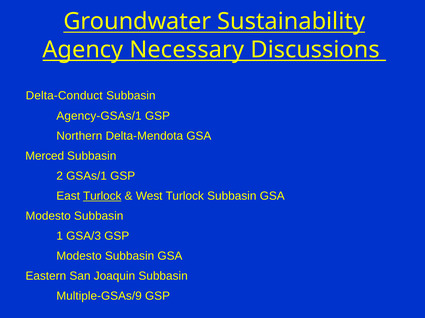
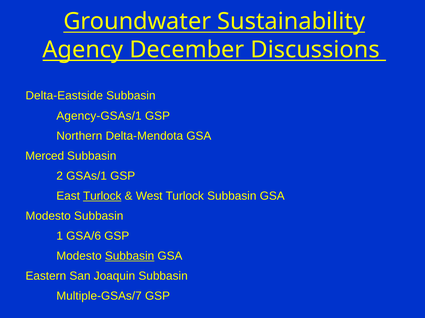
Necessary: Necessary -> December
Delta-Conduct: Delta-Conduct -> Delta-Eastside
GSA/3: GSA/3 -> GSA/6
Subbasin at (130, 257) underline: none -> present
Multiple-GSAs/9: Multiple-GSAs/9 -> Multiple-GSAs/7
